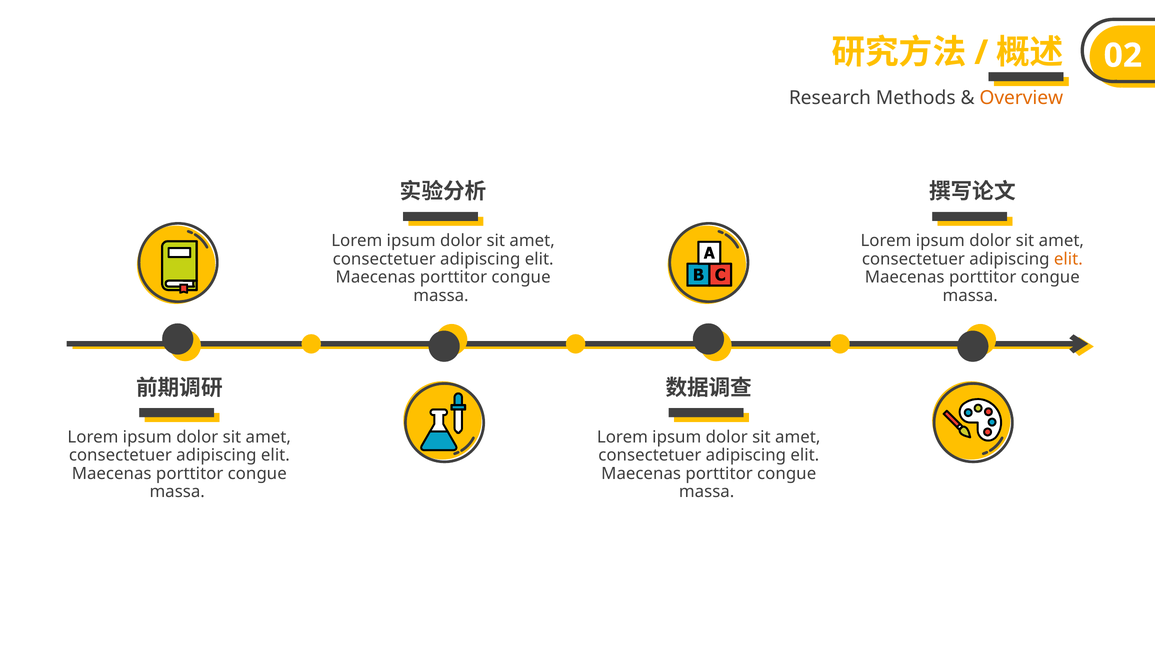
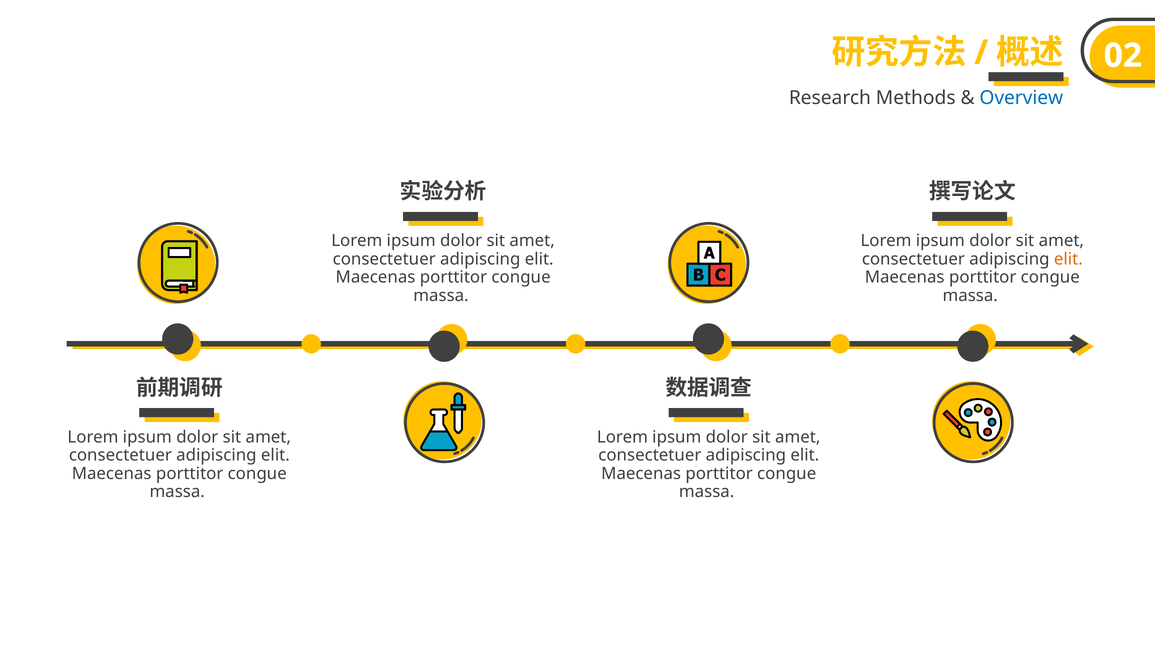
Overview colour: orange -> blue
